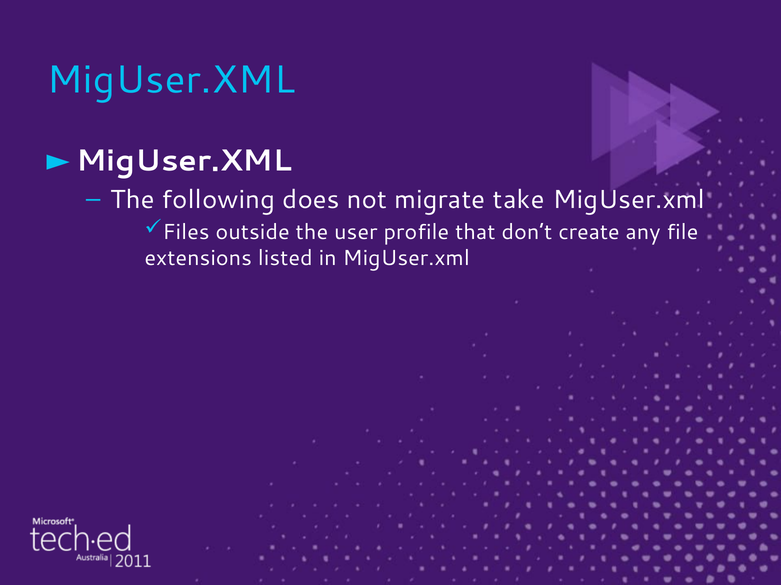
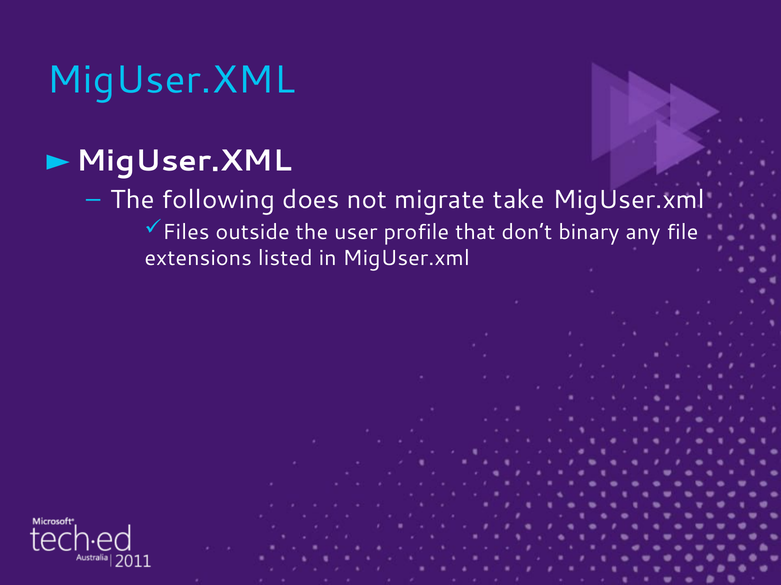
create: create -> binary
